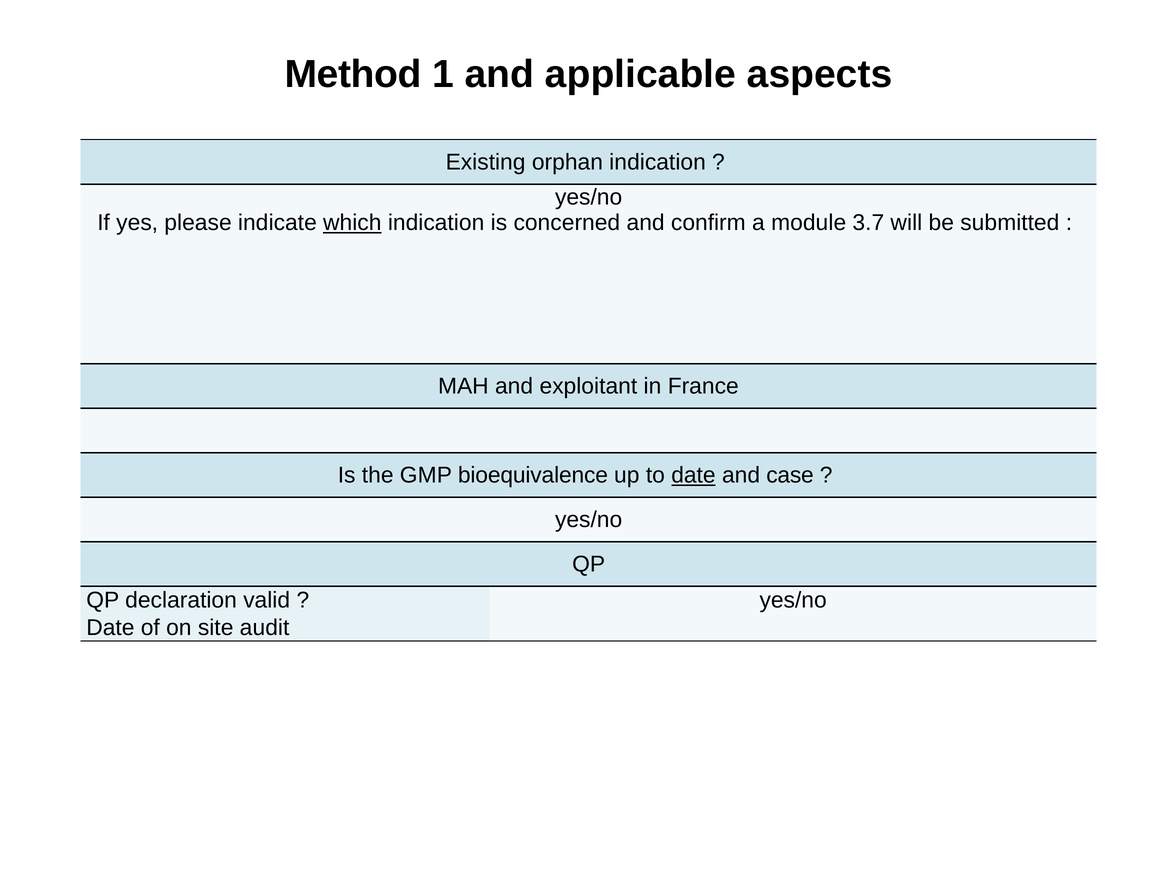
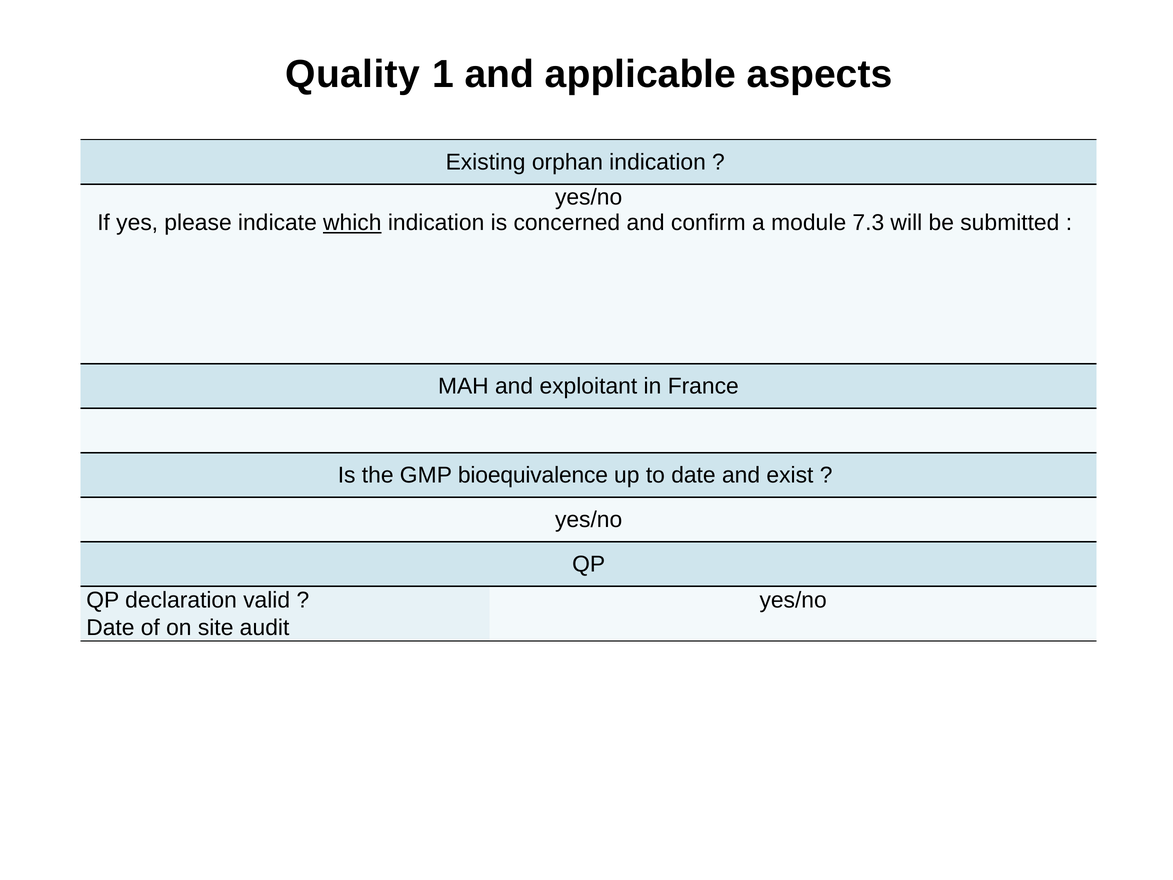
Method: Method -> Quality
3.7: 3.7 -> 7.3
date at (693, 475) underline: present -> none
case: case -> exist
